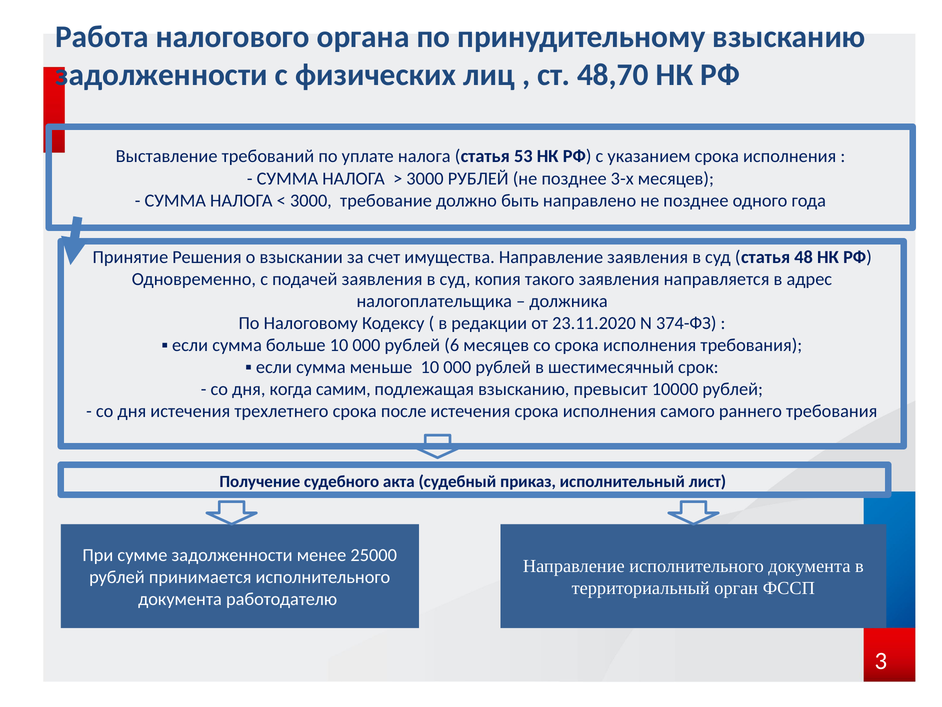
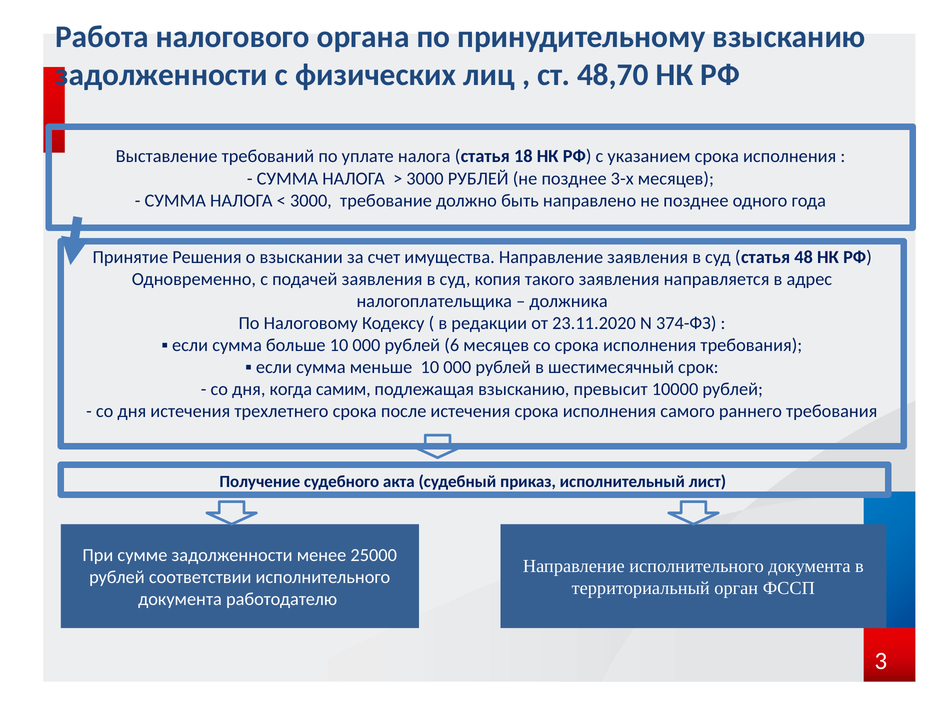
53: 53 -> 18
принимается: принимается -> соответствии
